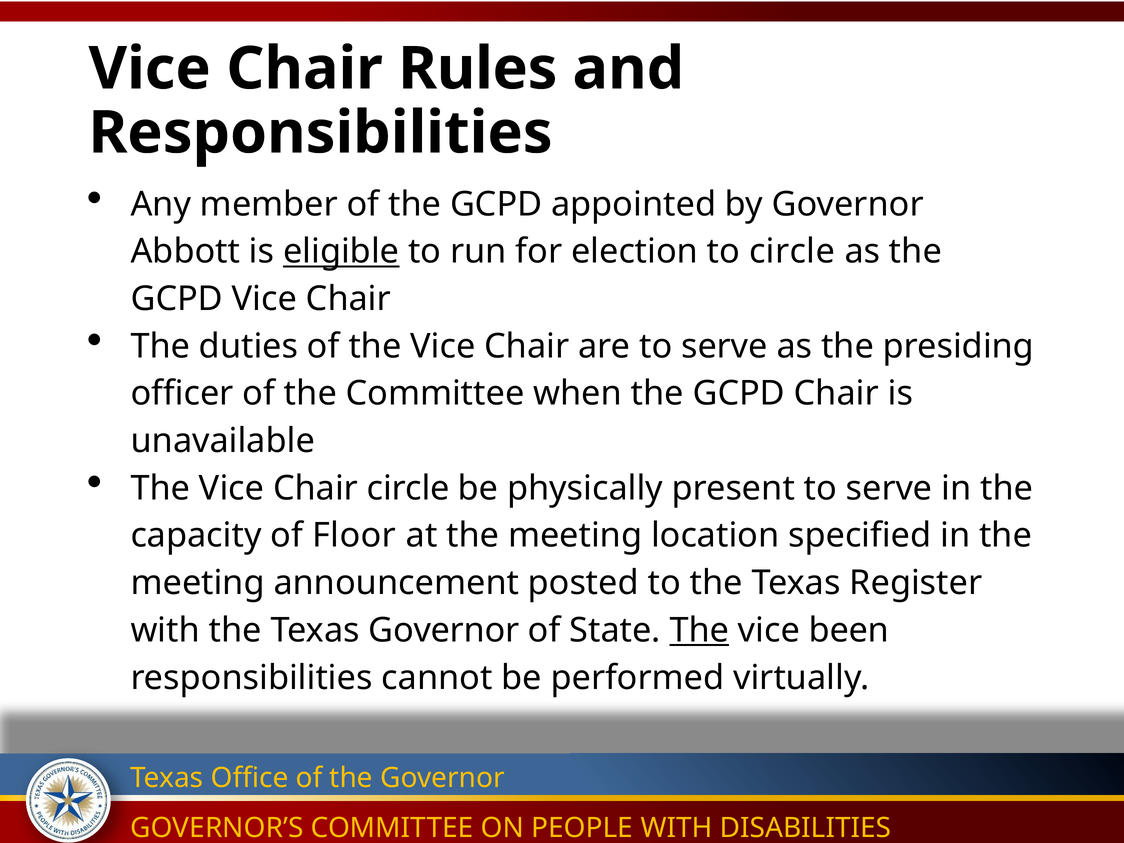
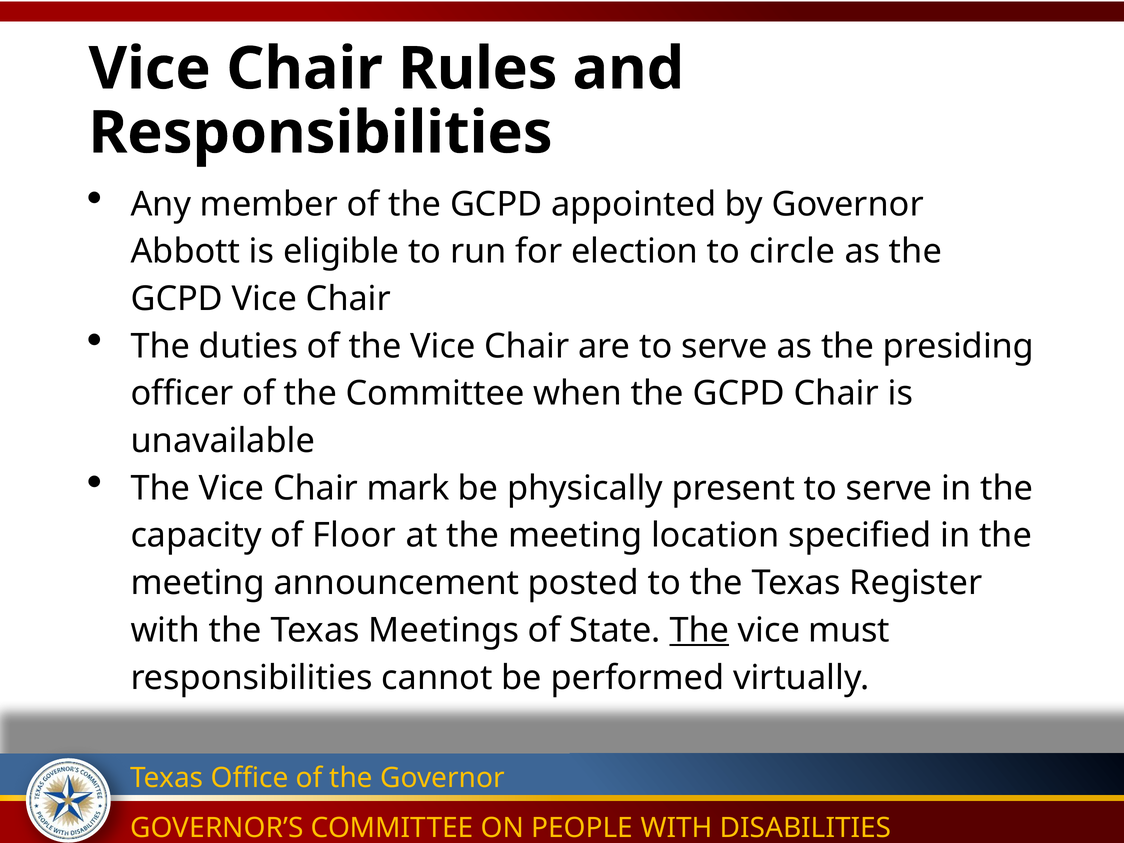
eligible underline: present -> none
Chair circle: circle -> mark
Texas Governor: Governor -> Meetings
been: been -> must
